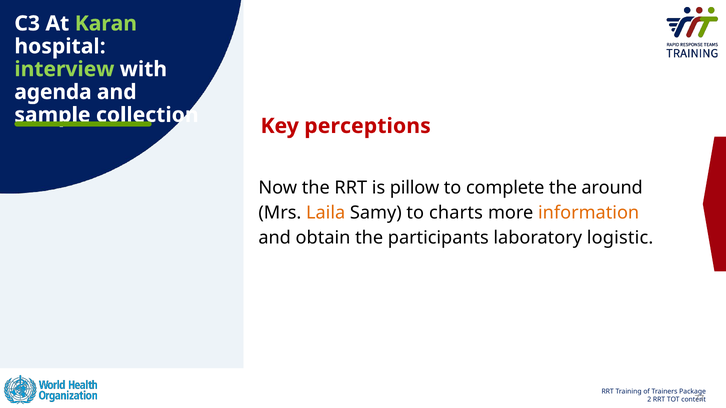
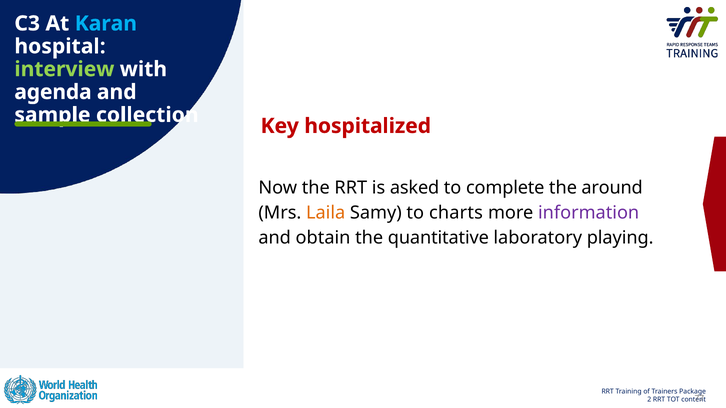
Karan colour: light green -> light blue
perceptions: perceptions -> hospitalized
pillow: pillow -> asked
information colour: orange -> purple
participants: participants -> quantitative
logistic: logistic -> playing
